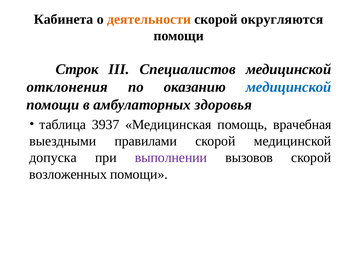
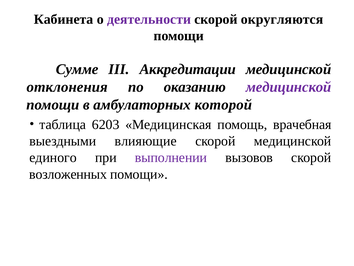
деятельности colour: orange -> purple
Строк: Строк -> Сумме
Специалистов: Специалистов -> Аккредитации
медицинской at (289, 87) colour: blue -> purple
здоровья: здоровья -> которой
3937: 3937 -> 6203
правилами: правилами -> влияющие
допуска: допуска -> единого
